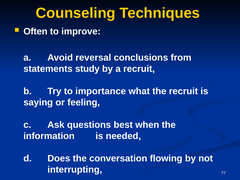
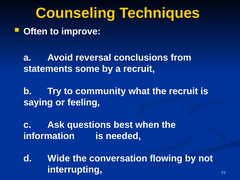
study: study -> some
importance: importance -> community
Does: Does -> Wide
